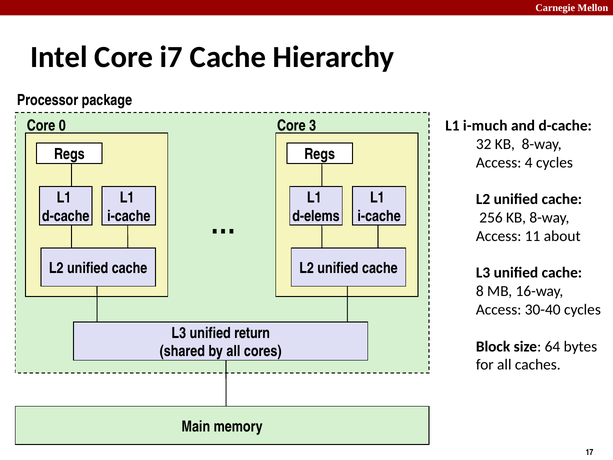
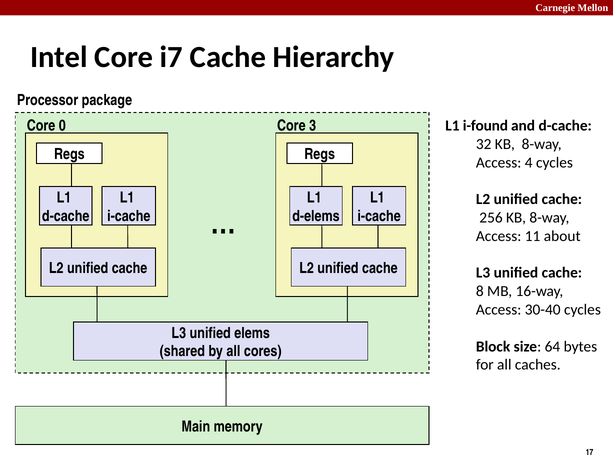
i-much: i-much -> i-found
return: return -> elems
